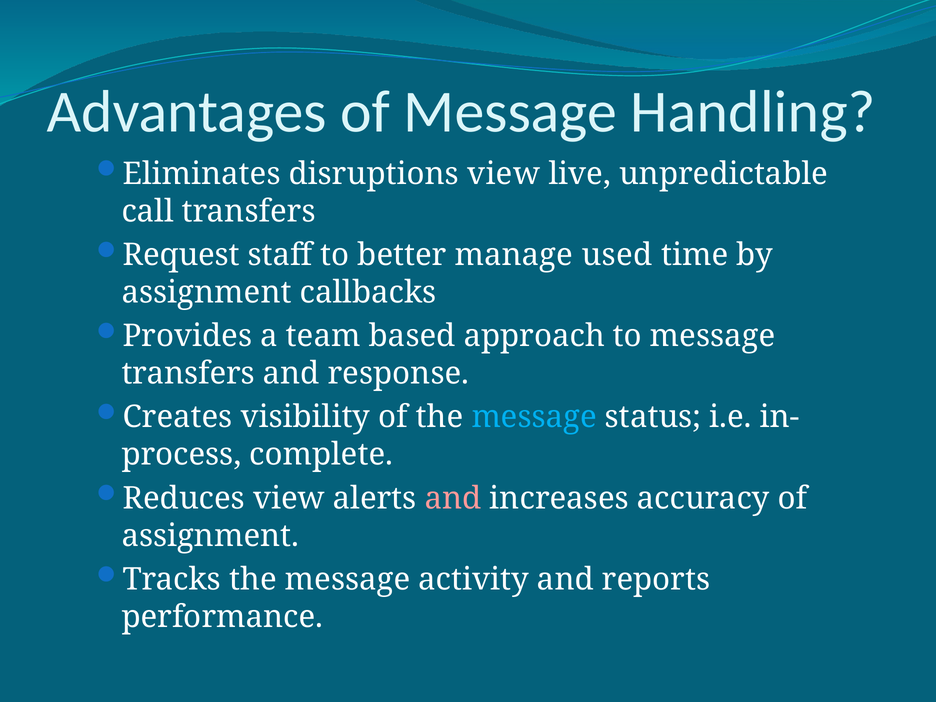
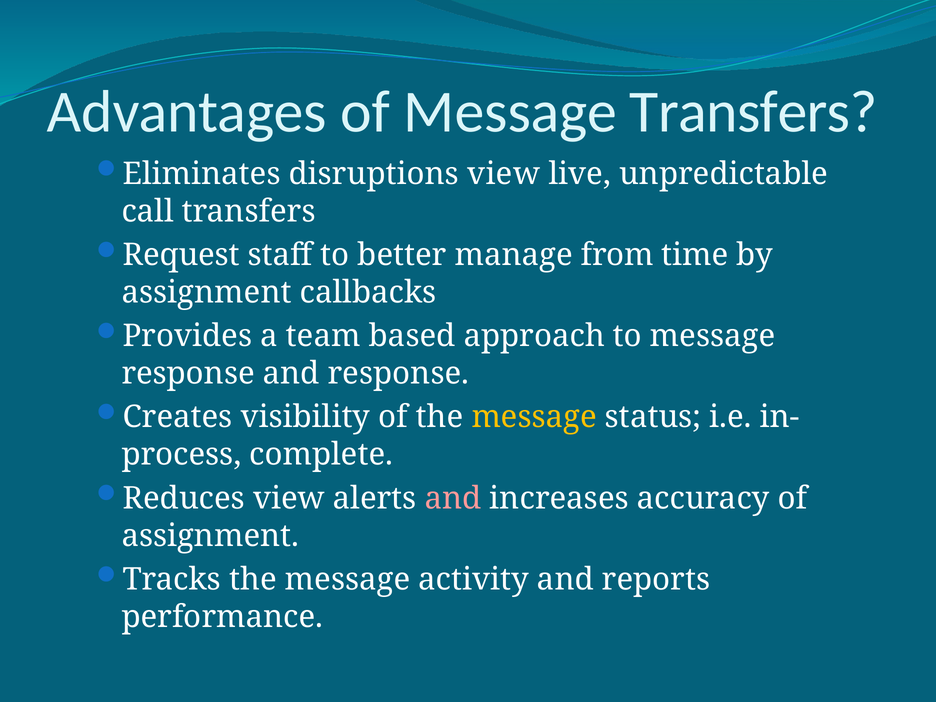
Message Handling: Handling -> Transfers
used: used -> from
transfers at (188, 373): transfers -> response
message at (534, 417) colour: light blue -> yellow
